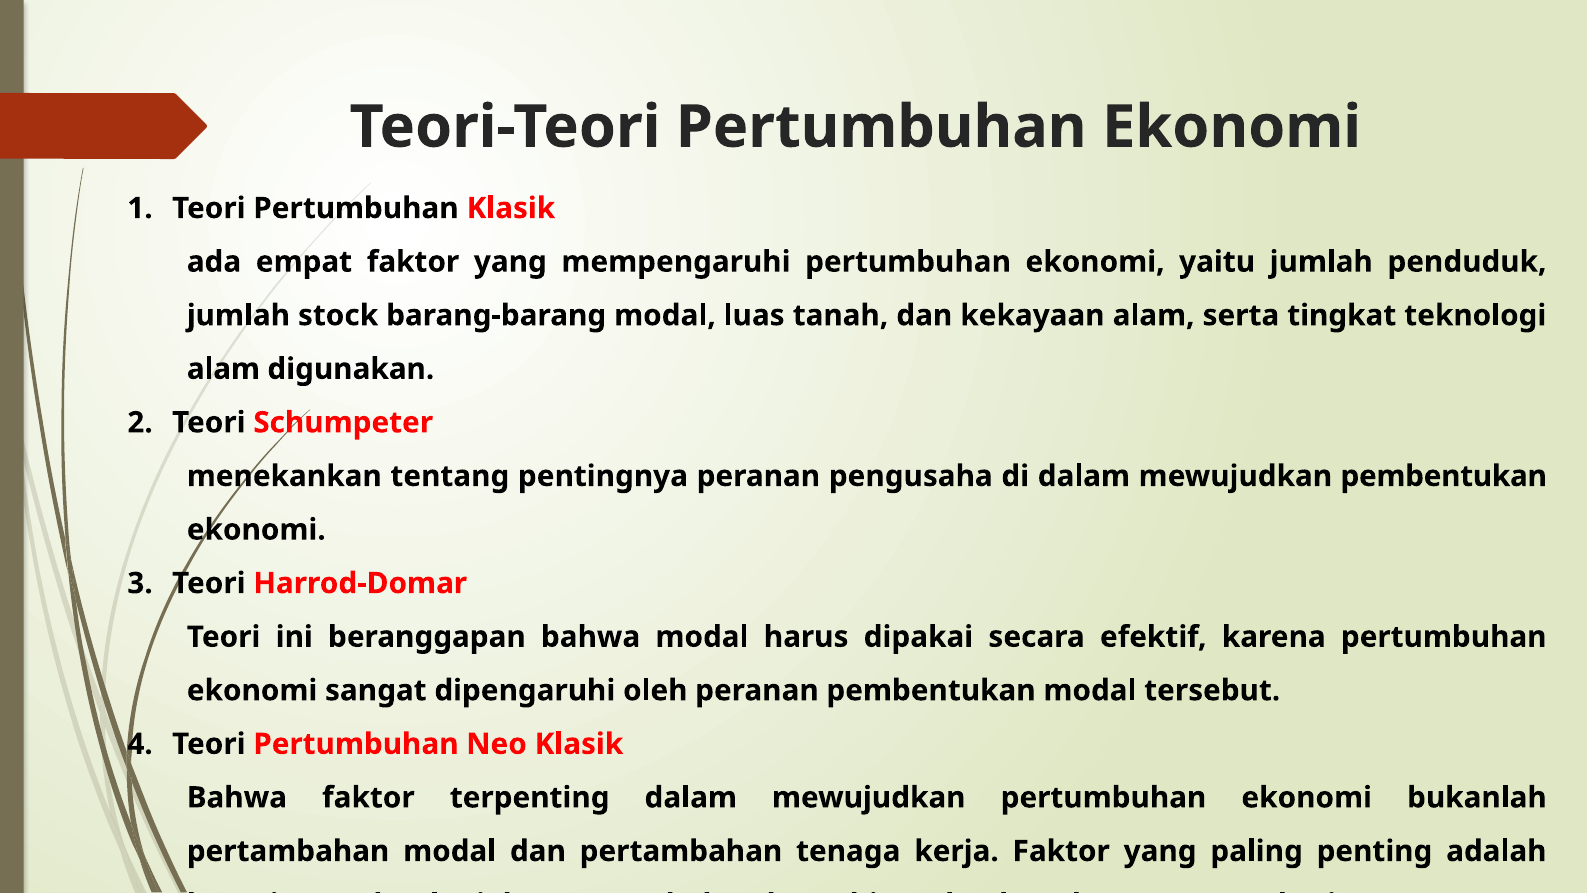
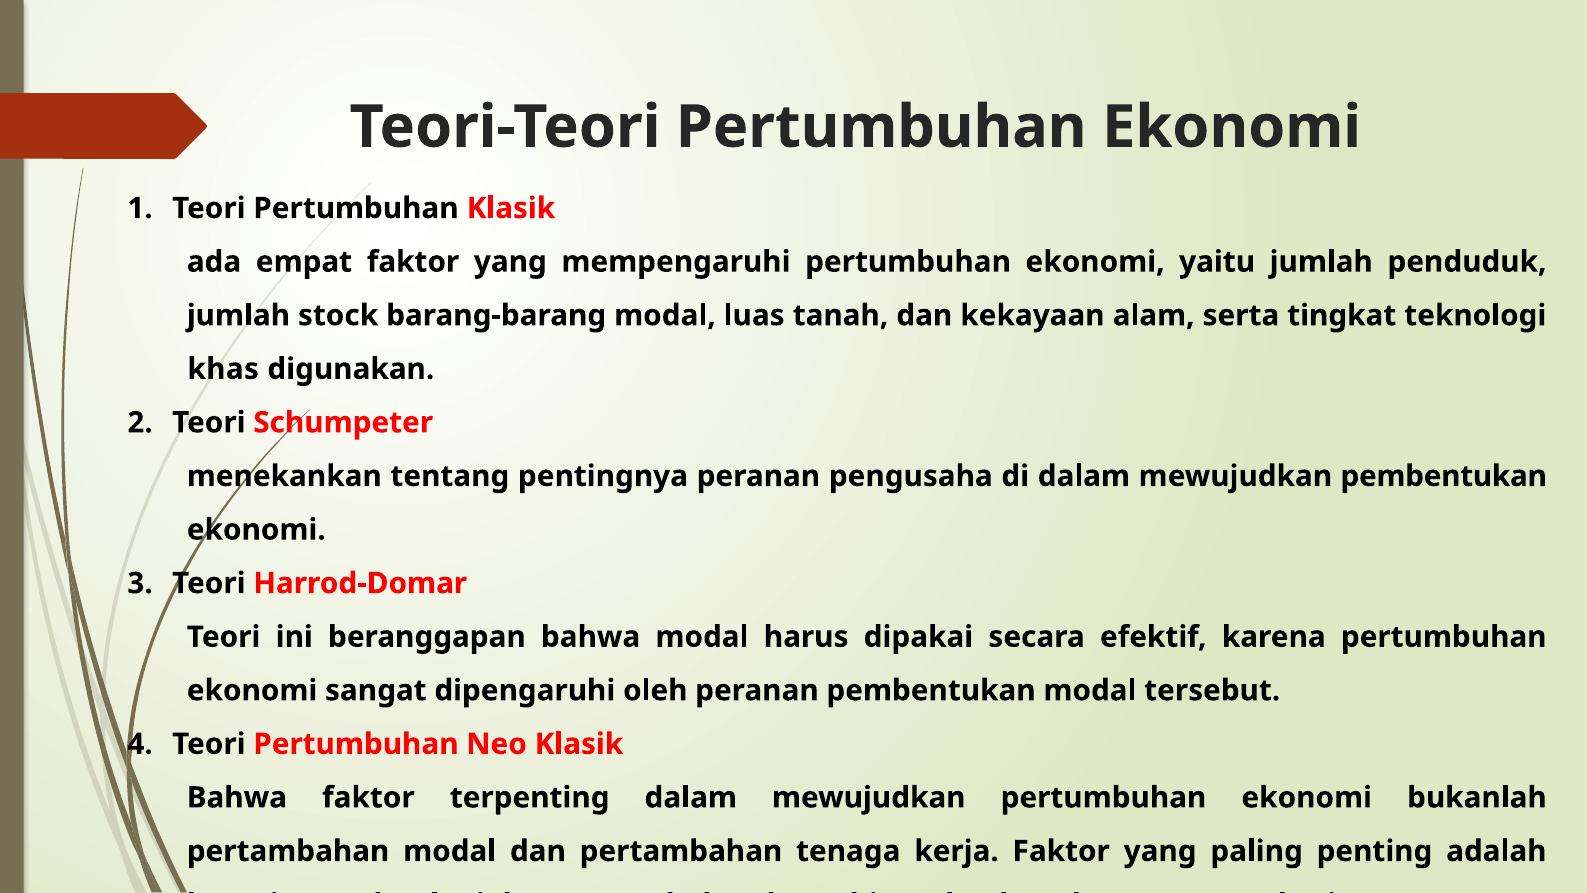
alam at (223, 369): alam -> khas
